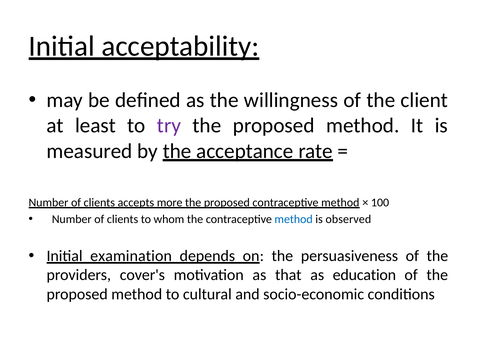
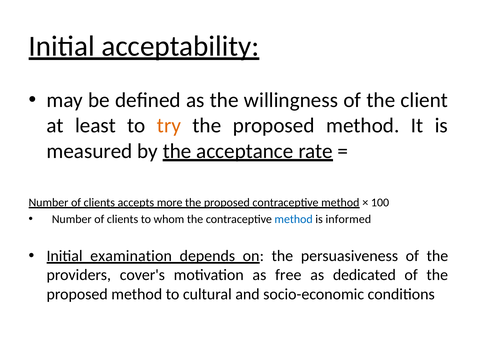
try colour: purple -> orange
observed: observed -> informed
that: that -> free
education: education -> dedicated
